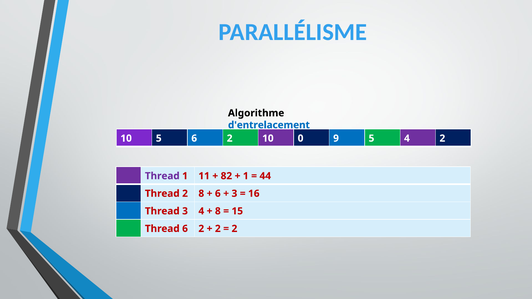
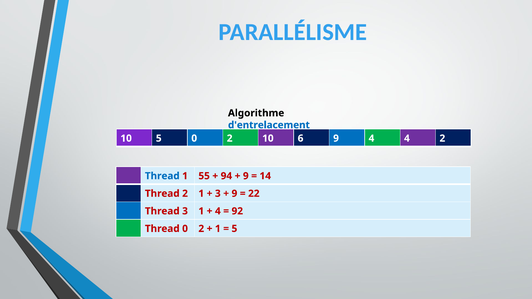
5 6: 6 -> 0
0: 0 -> 6
9 5: 5 -> 4
Thread at (162, 176) colour: purple -> blue
11: 11 -> 55
82: 82 -> 94
1 at (246, 176): 1 -> 9
44: 44 -> 14
2 8: 8 -> 1
6 at (218, 194): 6 -> 3
3 at (234, 194): 3 -> 9
16: 16 -> 22
3 4: 4 -> 1
8 at (218, 211): 8 -> 4
15: 15 -> 92
Thread 6: 6 -> 0
2 at (218, 229): 2 -> 1
2 at (234, 229): 2 -> 5
